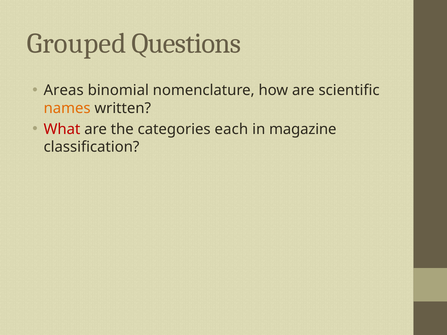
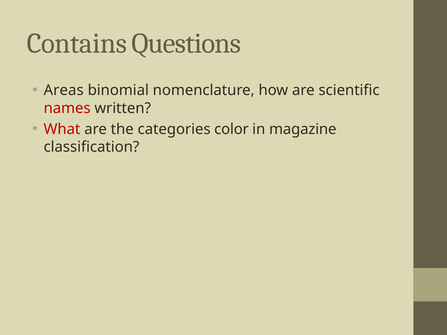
Grouped: Grouped -> Contains
names colour: orange -> red
each: each -> color
